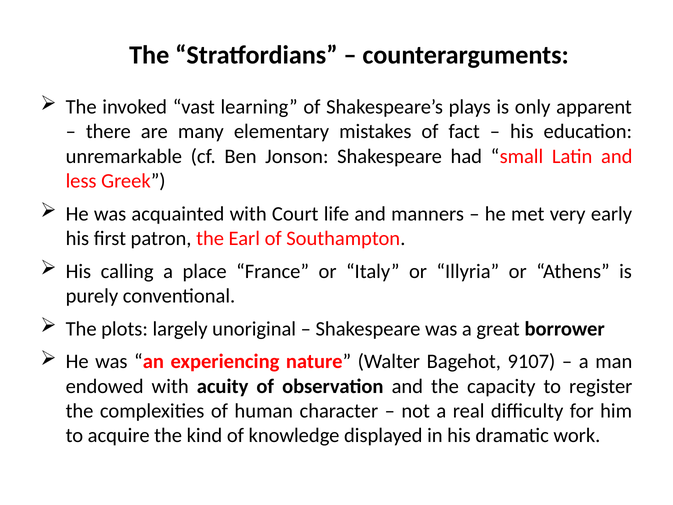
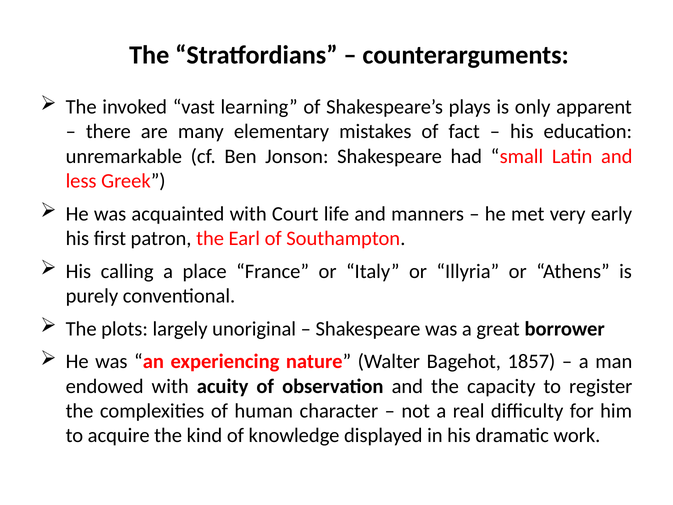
9107: 9107 -> 1857
